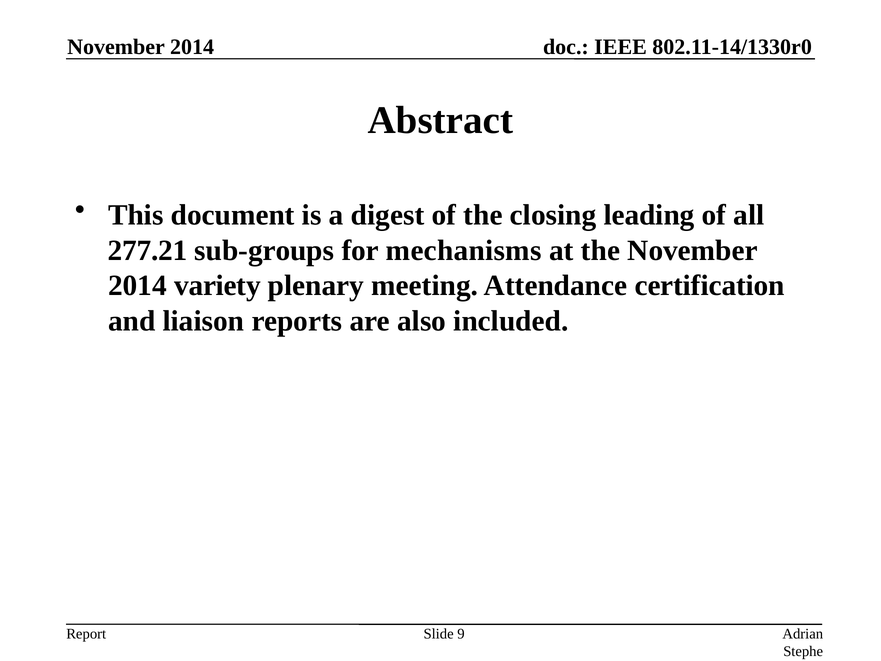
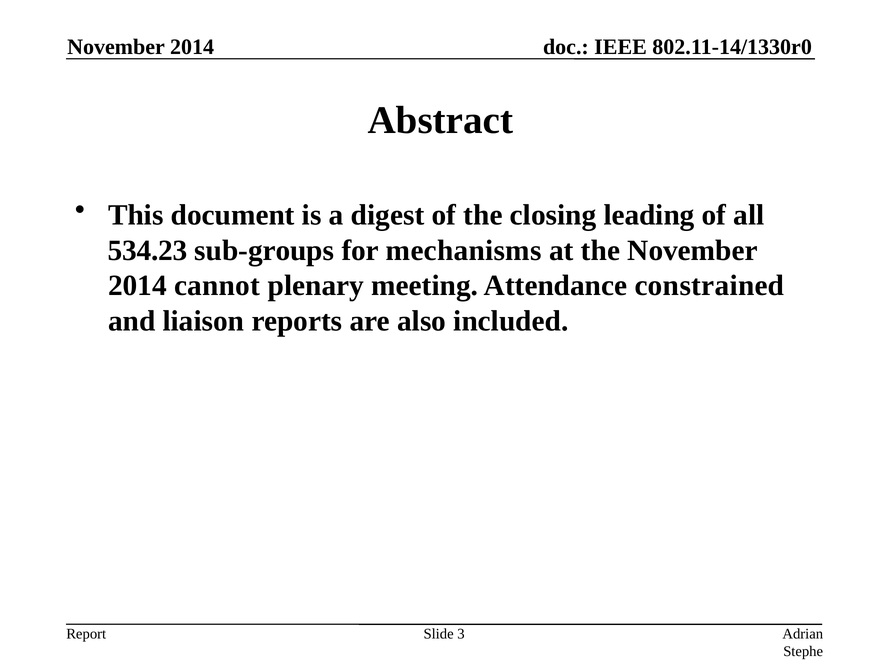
277.21: 277.21 -> 534.23
variety: variety -> cannot
certification: certification -> constrained
9: 9 -> 3
